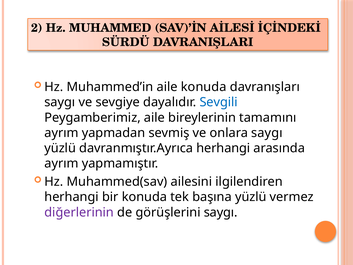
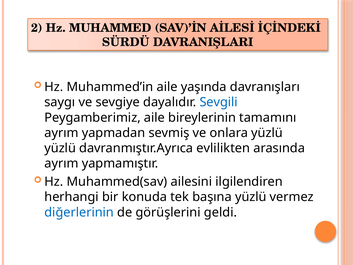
konuda at (204, 87): konuda -> yaşında
onlara saygı: saygı -> yüzlü
herhangi at (223, 148): herhangi -> evlilikten
diğerlerinin colour: purple -> blue
görüşlerini saygı: saygı -> geldi
